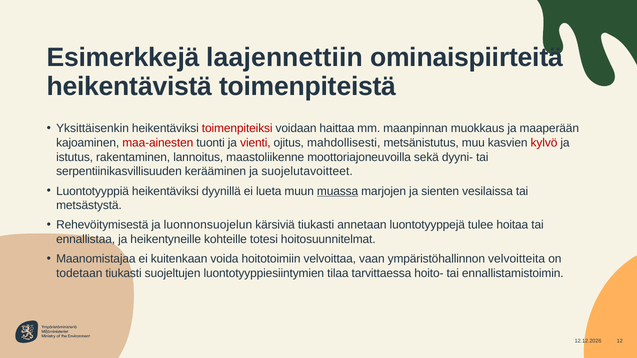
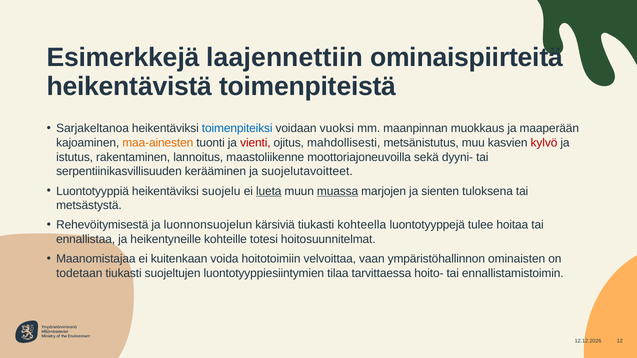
Yksittäisenkin: Yksittäisenkin -> Sarjakeltanoa
toimenpiteiksi colour: red -> blue
haittaa: haittaa -> vuoksi
maa-ainesten colour: red -> orange
dyynillä: dyynillä -> suojelu
lueta underline: none -> present
vesilaissa: vesilaissa -> tuloksena
annetaan: annetaan -> kohteella
velvoitteita: velvoitteita -> ominaisten
